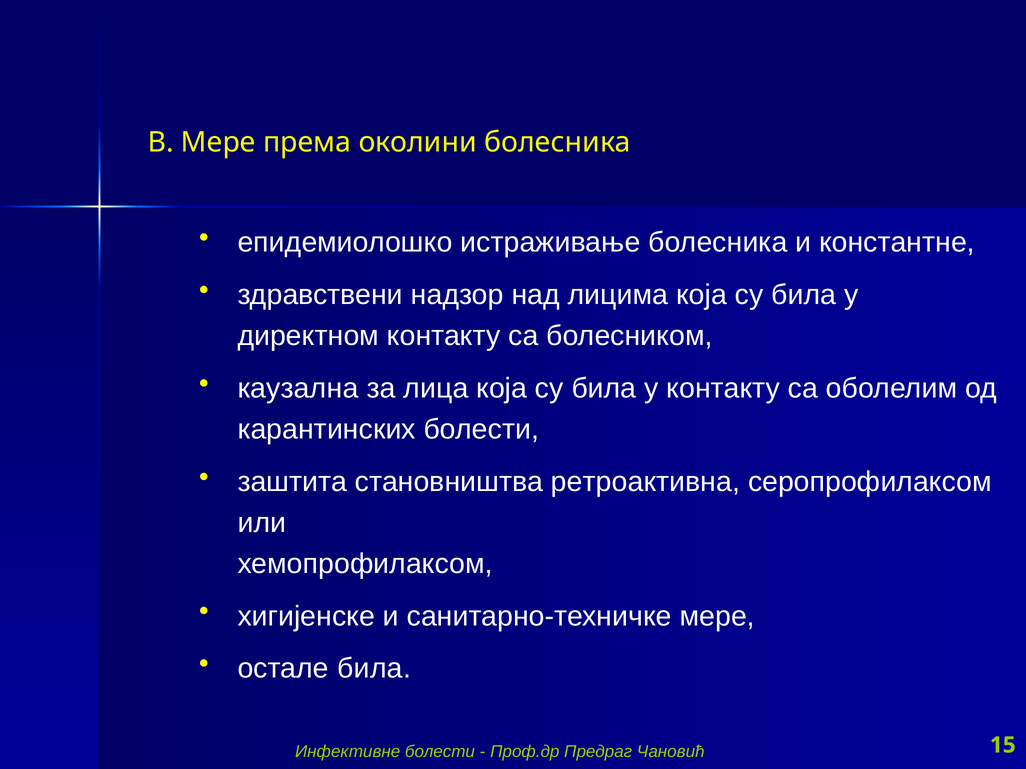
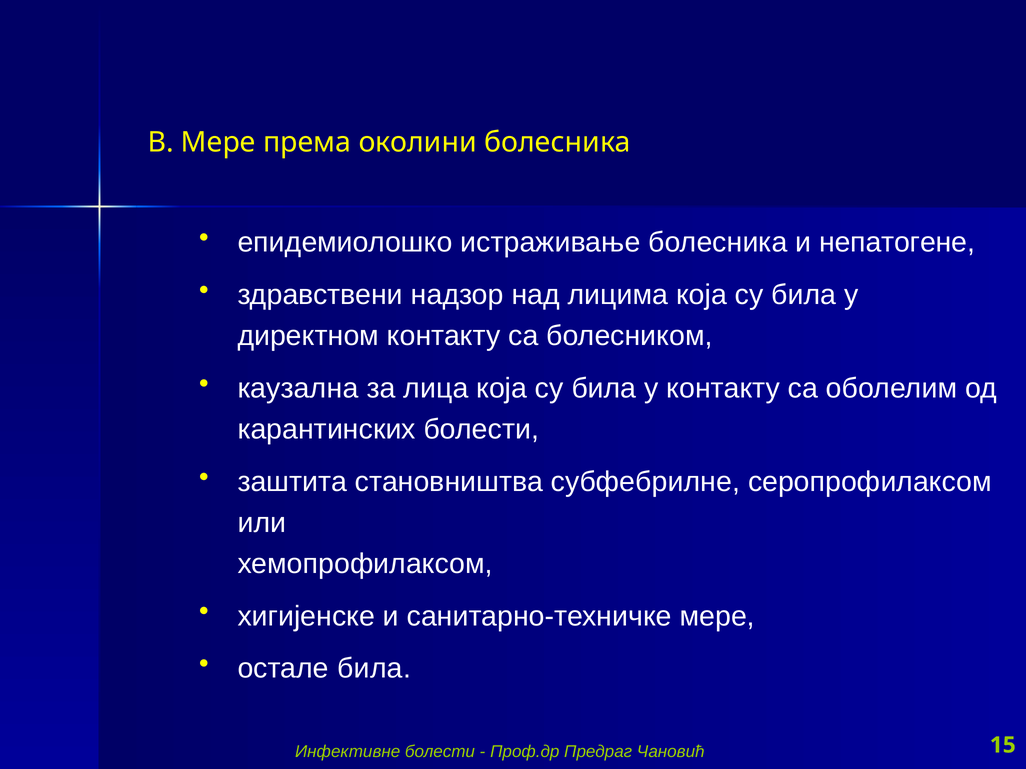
константне: константне -> непатогене
ретроактивна: ретроактивна -> субфебрилне
